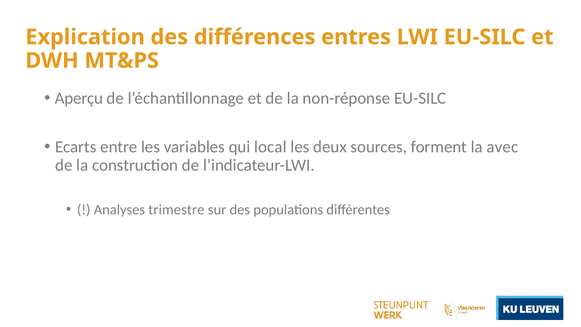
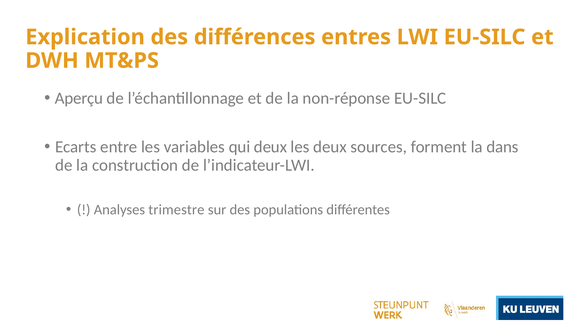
qui local: local -> deux
avec: avec -> dans
